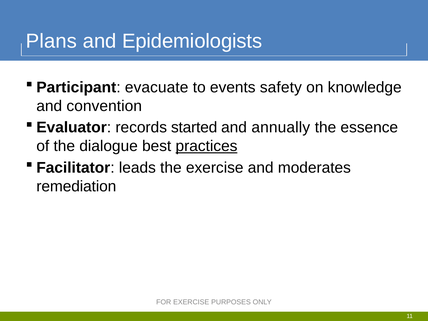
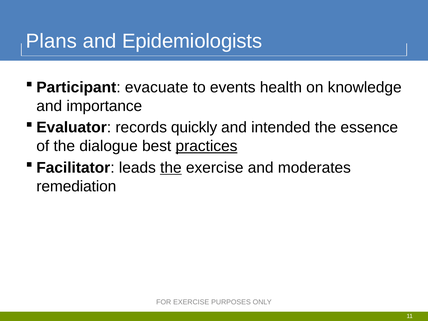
safety: safety -> health
convention: convention -> importance
started: started -> quickly
annually: annually -> intended
the at (171, 168) underline: none -> present
